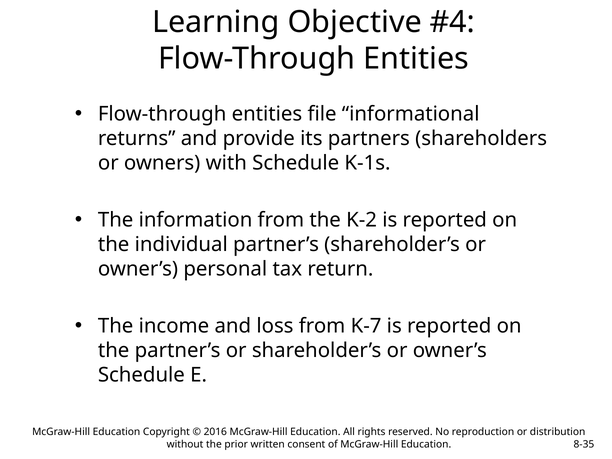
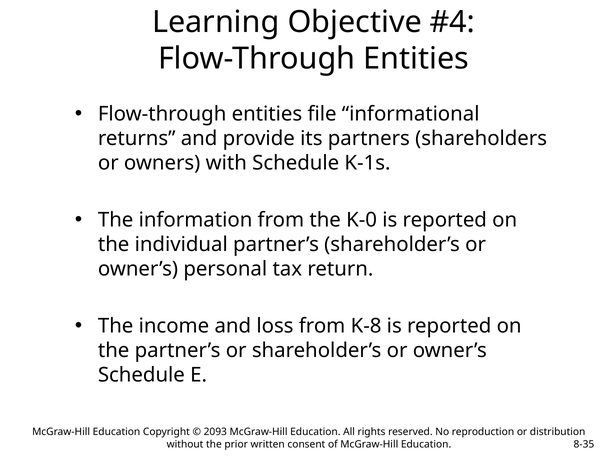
K-2: K-2 -> K-0
K-7: K-7 -> K-8
2016: 2016 -> 2093
